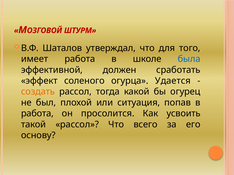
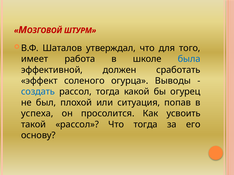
Удается: Удается -> Выводы
создать colour: orange -> blue
работа at (37, 114): работа -> успеха
Что всего: всего -> тогда
